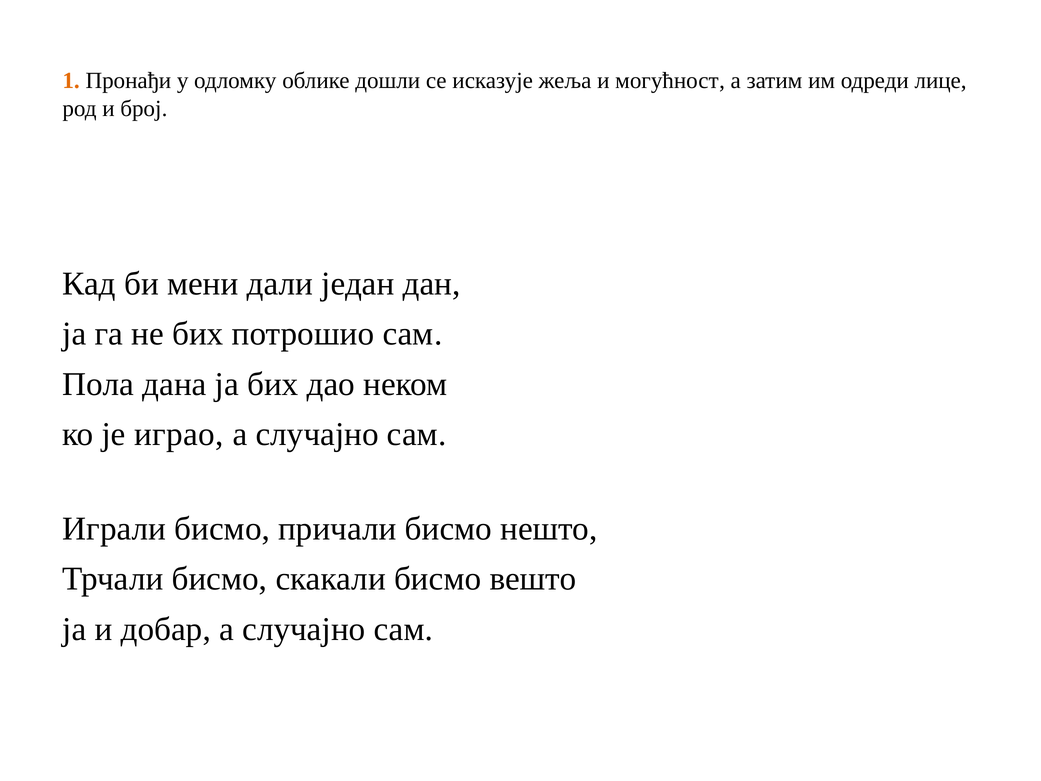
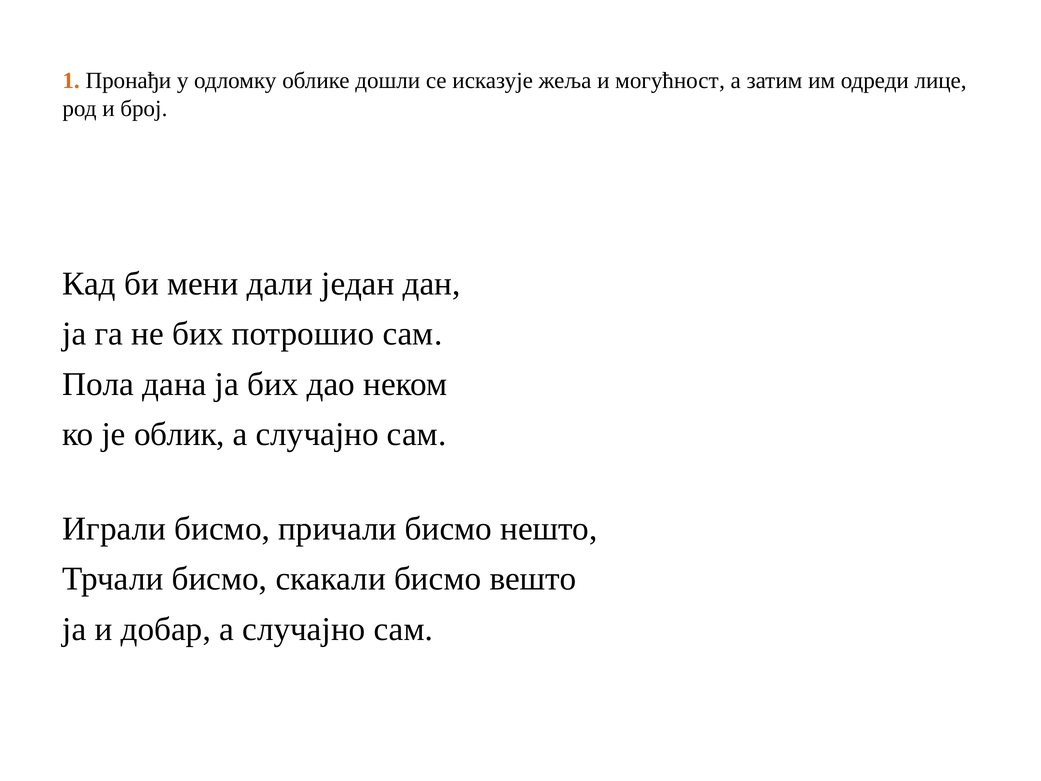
играо: играо -> облик
